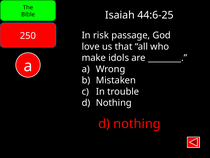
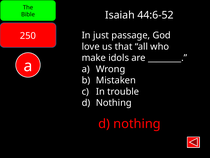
44:6-25: 44:6-25 -> 44:6-52
risk: risk -> just
